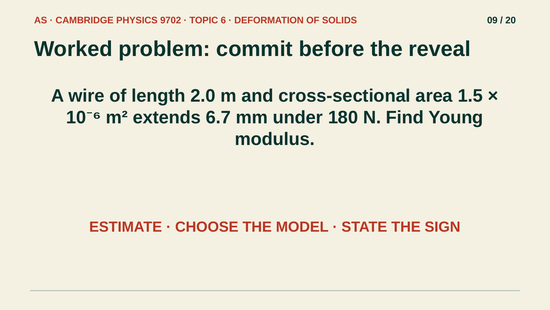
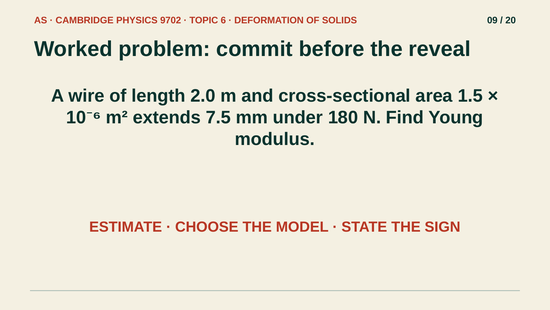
6.7: 6.7 -> 7.5
